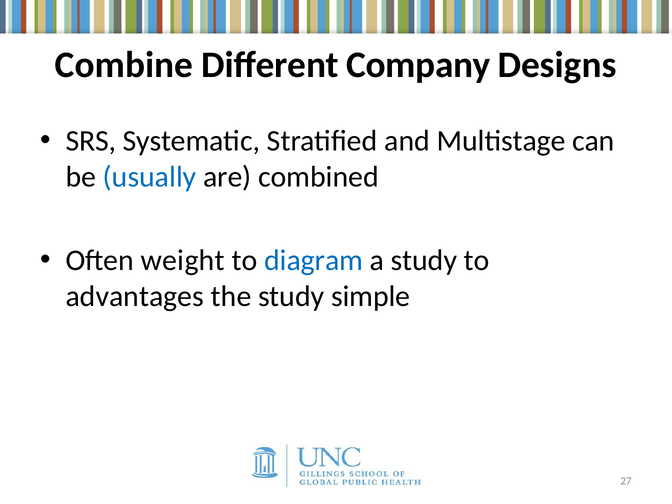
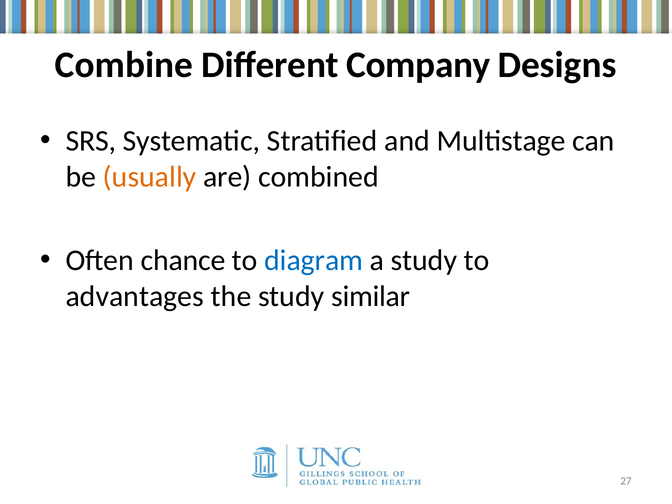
usually colour: blue -> orange
weight: weight -> chance
simple: simple -> similar
